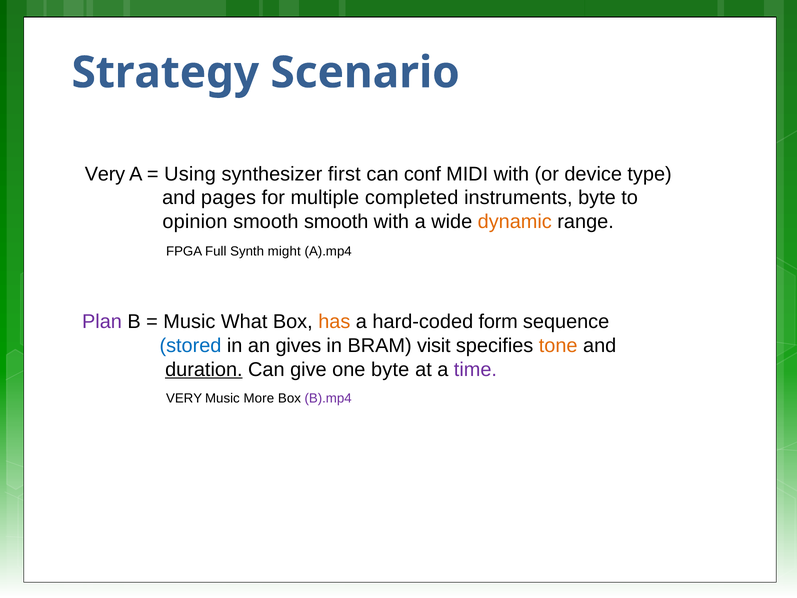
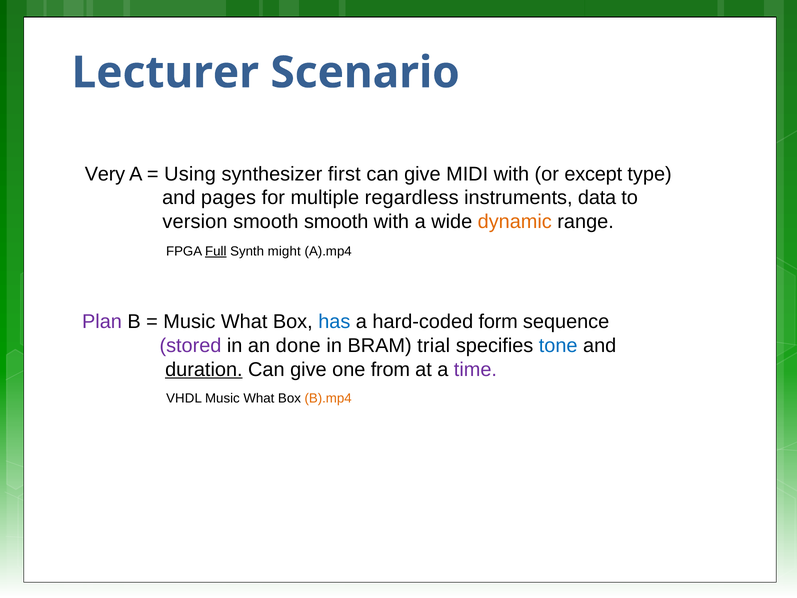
Strategy: Strategy -> Lecturer
conf at (422, 174): conf -> give
device: device -> except
completed: completed -> regardless
instruments byte: byte -> data
opinion: opinion -> version
Full underline: none -> present
has colour: orange -> blue
stored colour: blue -> purple
gives: gives -> done
visit: visit -> trial
tone colour: orange -> blue
one byte: byte -> from
VERY at (184, 398): VERY -> VHDL
More at (259, 398): More -> What
B).mp4 colour: purple -> orange
